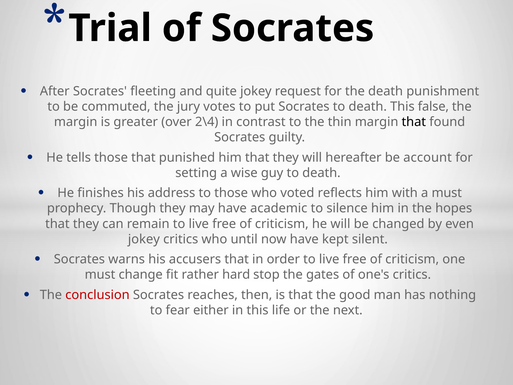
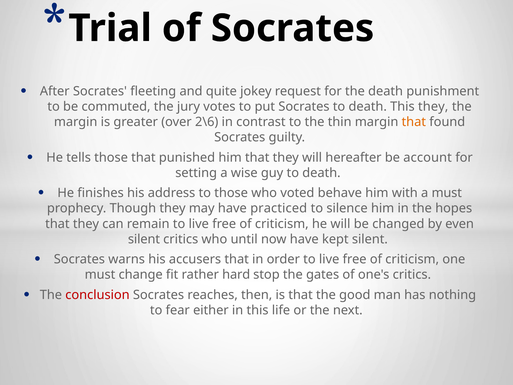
This false: false -> they
2\4: 2\4 -> 2\6
that at (414, 122) colour: black -> orange
reflects: reflects -> behave
academic: academic -> practiced
jokey at (144, 239): jokey -> silent
